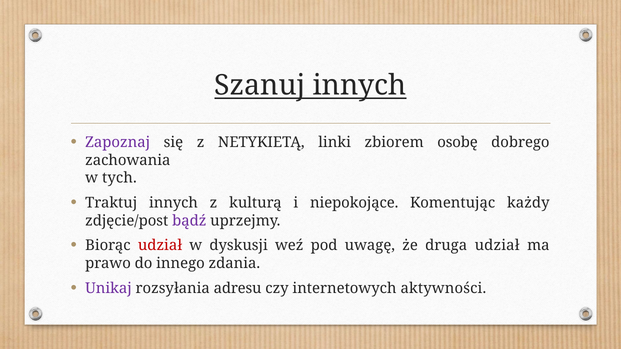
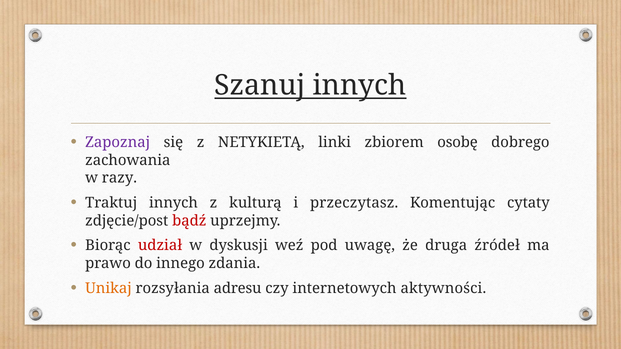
tych: tych -> razy
niepokojące: niepokojące -> przeczytasz
każdy: każdy -> cytaty
bądź colour: purple -> red
druga udział: udział -> źródeł
Unikaj colour: purple -> orange
